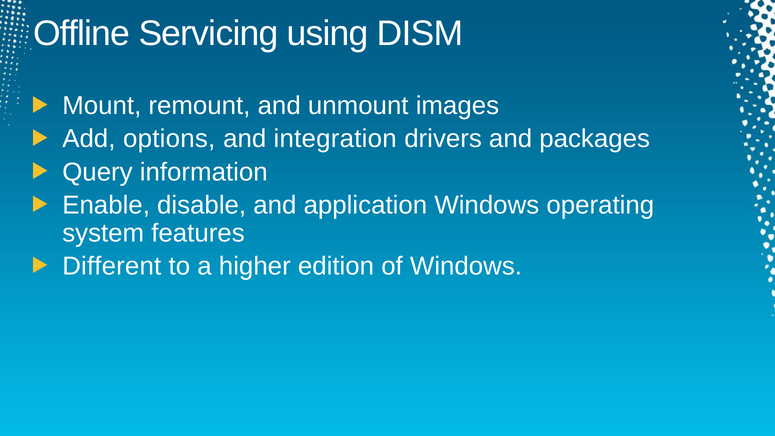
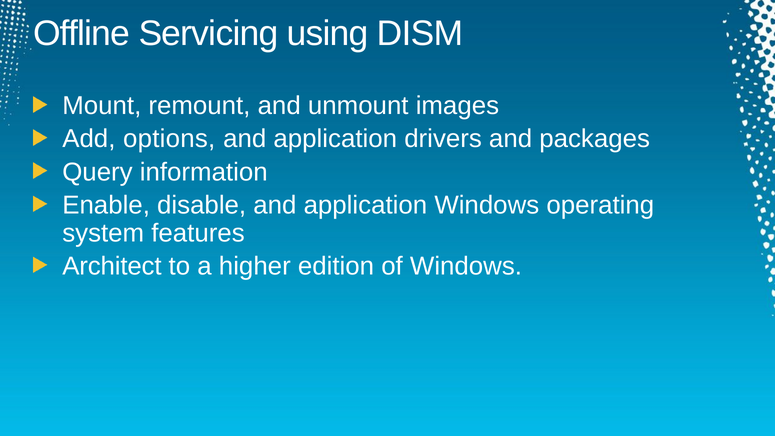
integration at (335, 139): integration -> application
Different: Different -> Architect
